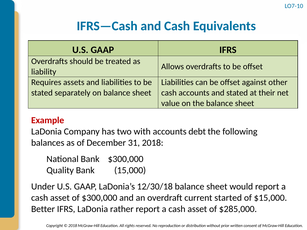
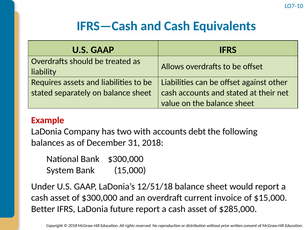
Quality: Quality -> System
12/30/18: 12/30/18 -> 12/51/18
started: started -> invoice
rather: rather -> future
